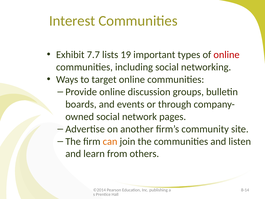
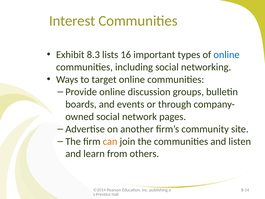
7.7: 7.7 -> 8.3
19: 19 -> 16
online at (227, 55) colour: red -> blue
